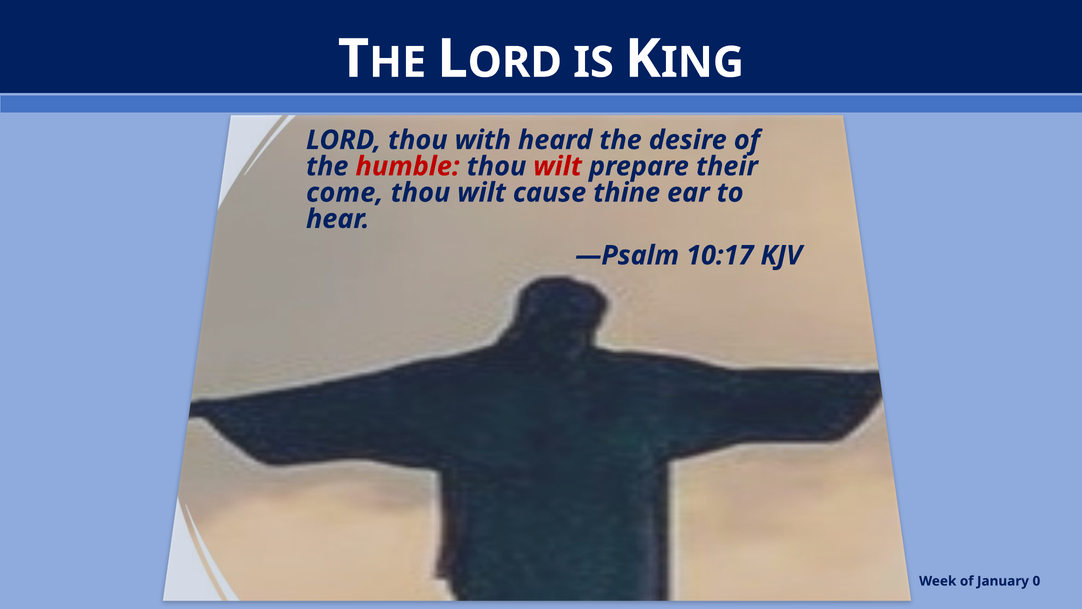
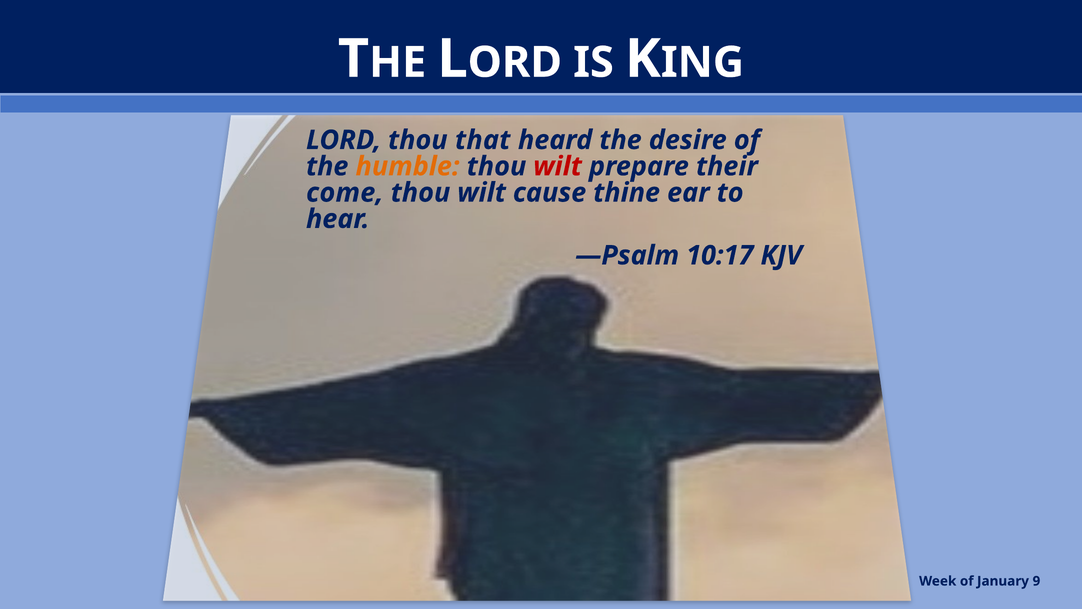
with: with -> that
humble colour: red -> orange
0: 0 -> 9
